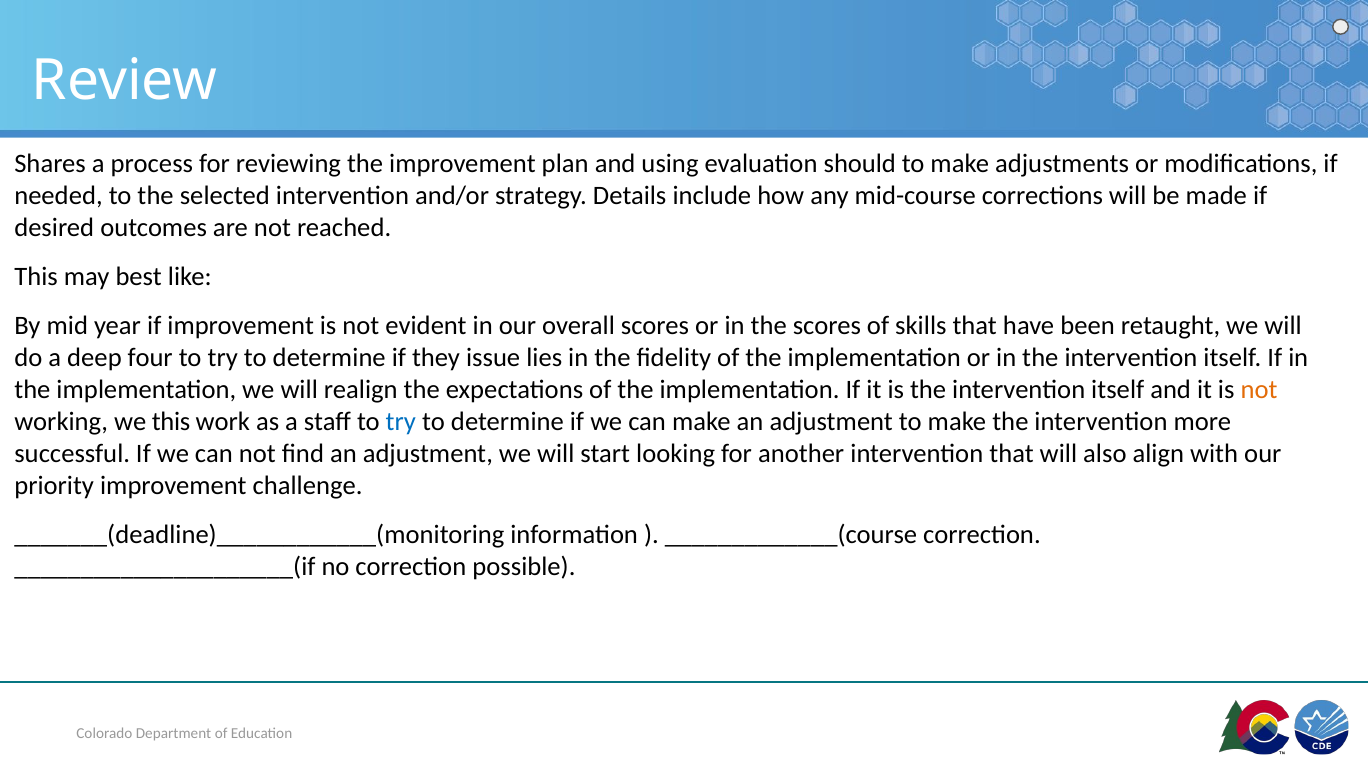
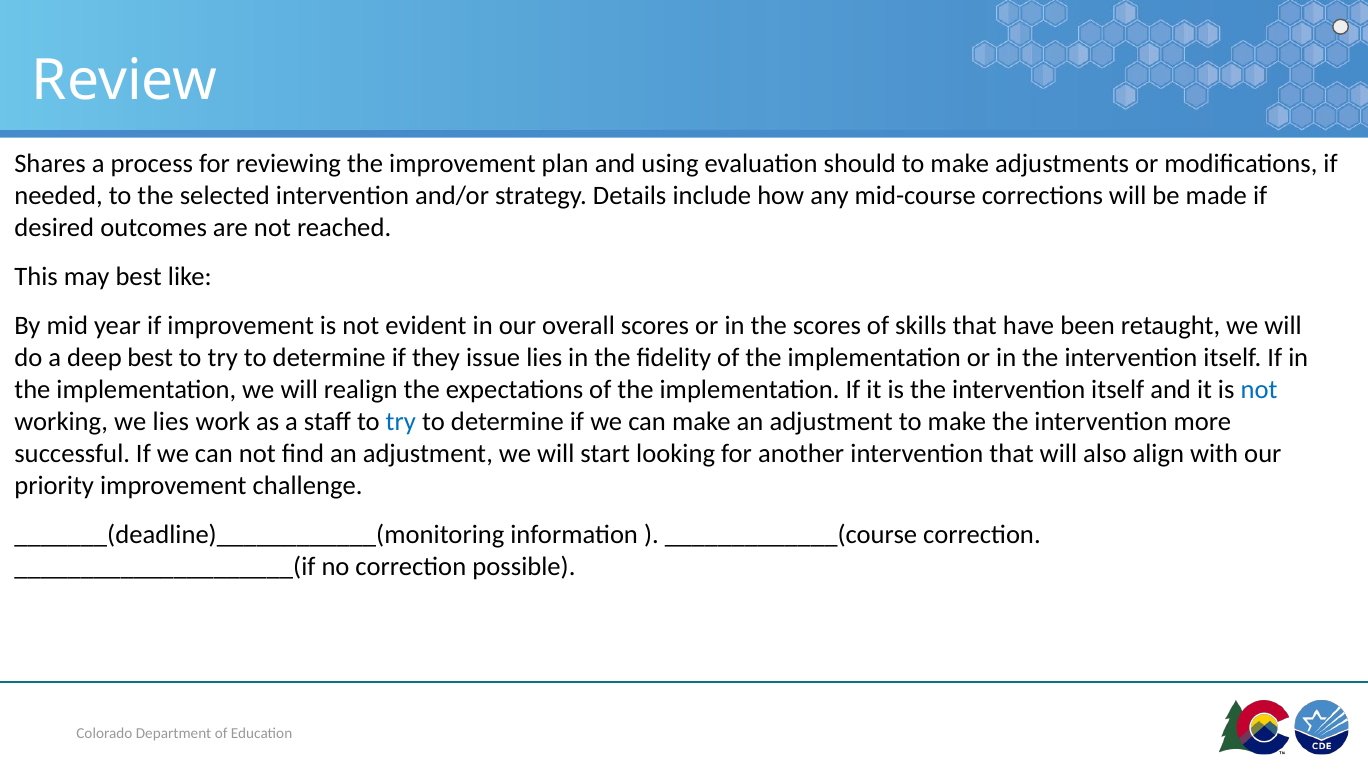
deep four: four -> best
not at (1259, 390) colour: orange -> blue
we this: this -> lies
